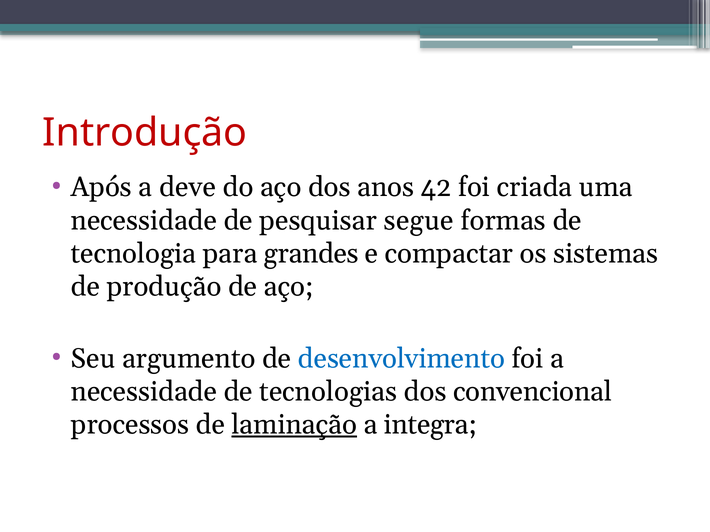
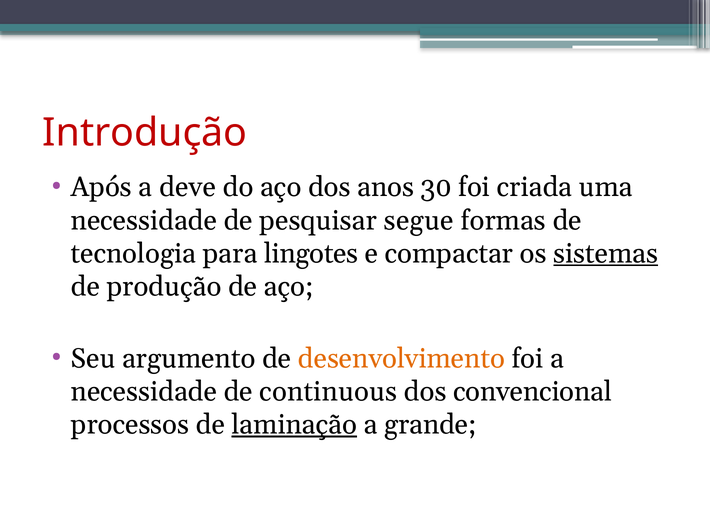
42: 42 -> 30
grandes: grandes -> lingotes
sistemas underline: none -> present
desenvolvimento colour: blue -> orange
tecnologias: tecnologias -> continuous
integra: integra -> grande
